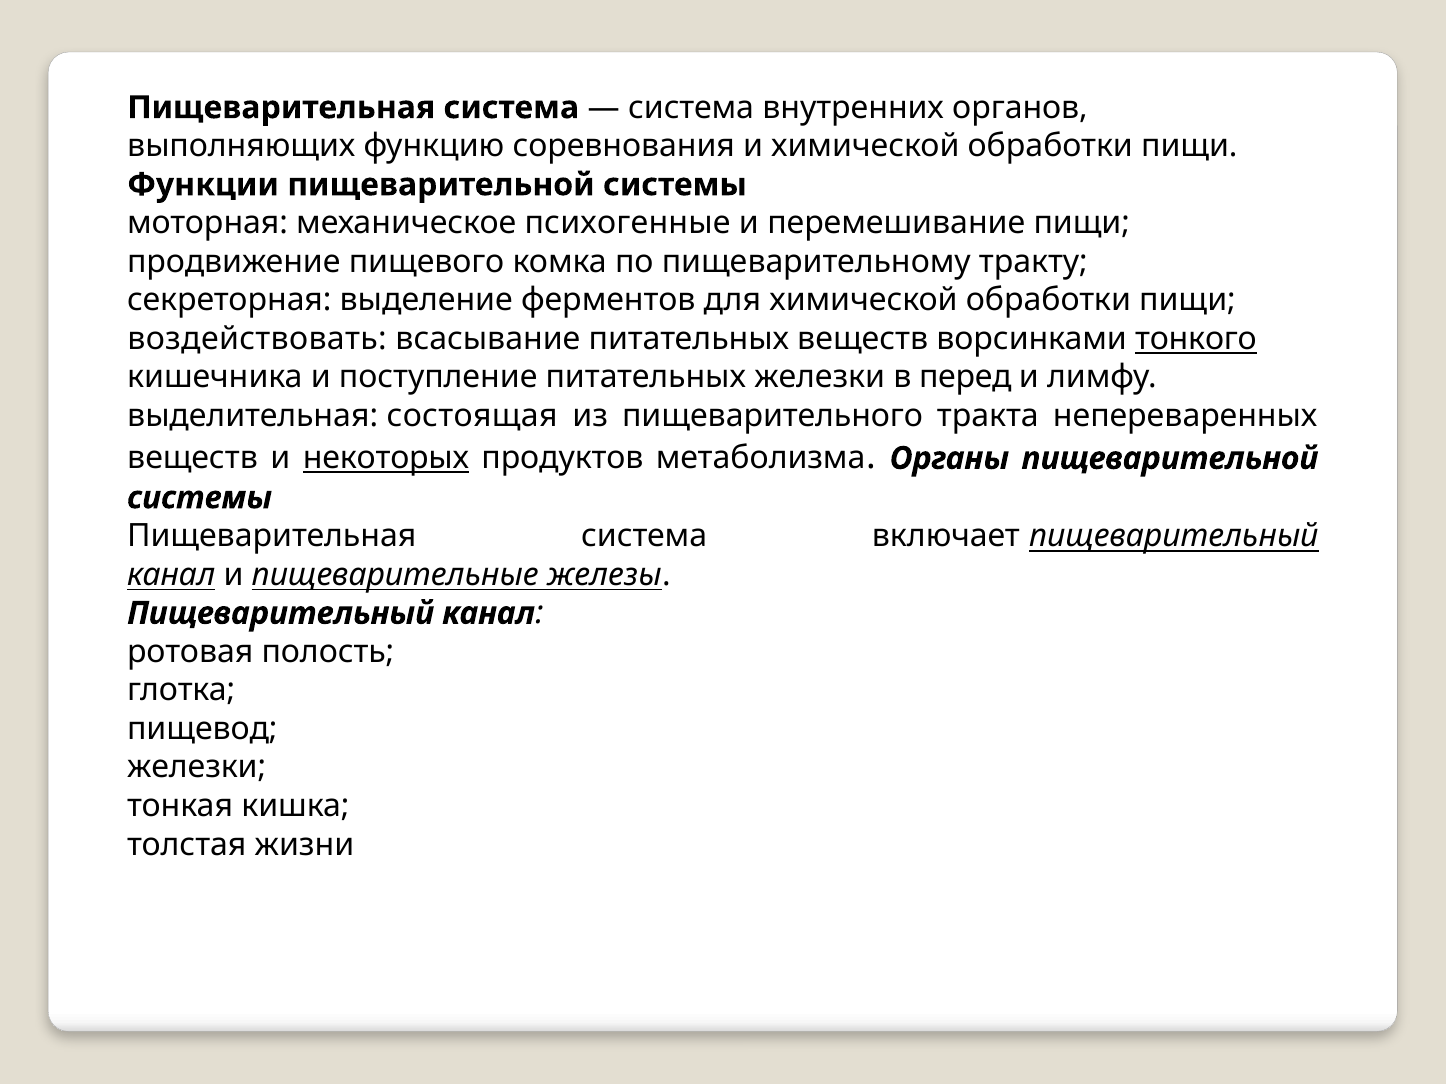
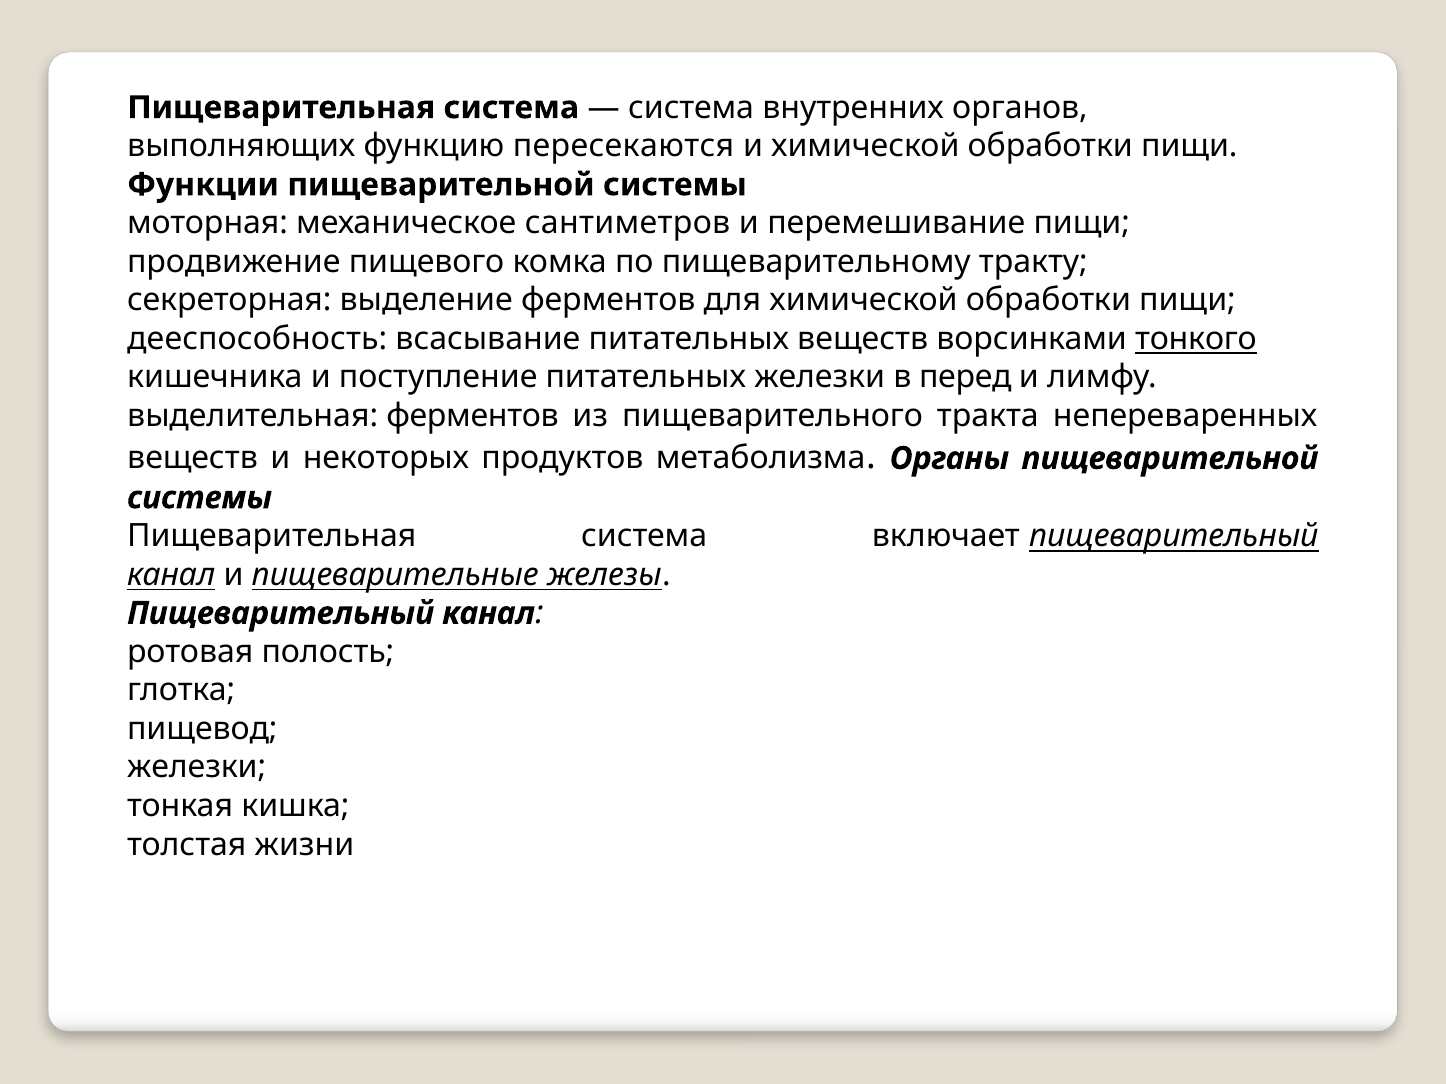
соревнования: соревнования -> пересекаются
психогенные: психогенные -> сантиметров
воздействовать: воздействовать -> дееспособность
выделительная состоящая: состоящая -> ферментов
некоторых underline: present -> none
